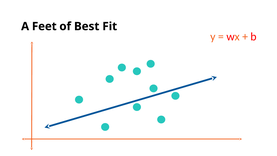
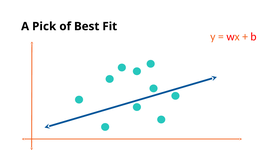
Feet: Feet -> Pick
